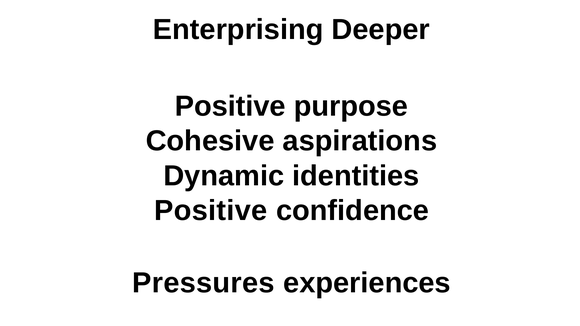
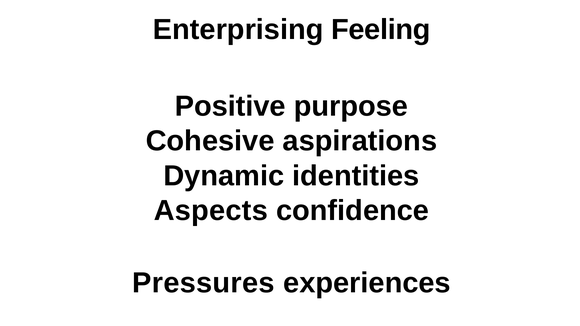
Deeper: Deeper -> Feeling
Positive at (211, 211): Positive -> Aspects
